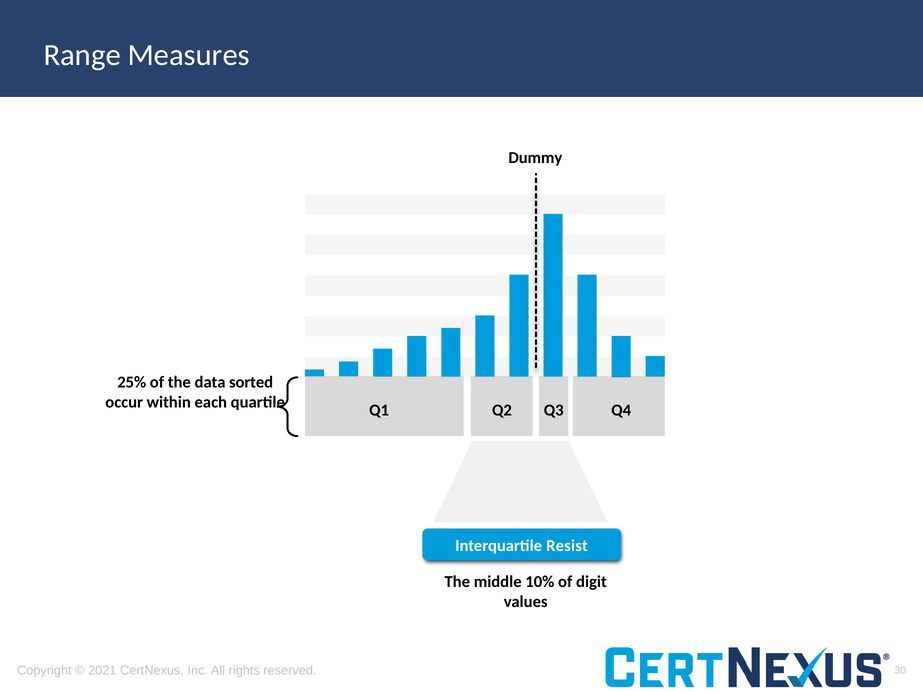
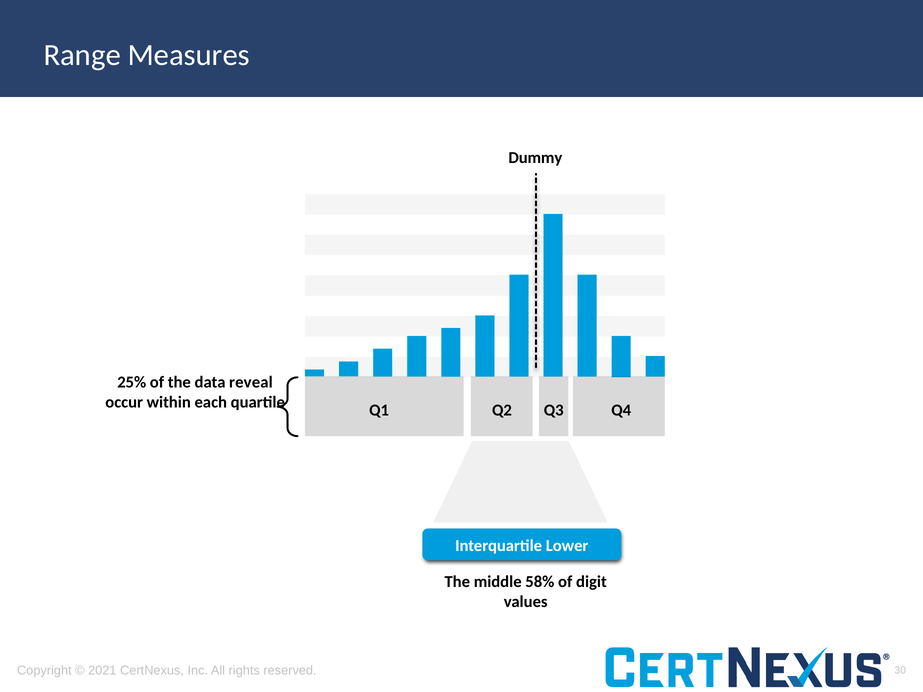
sorted: sorted -> reveal
Resist: Resist -> Lower
10%: 10% -> 58%
